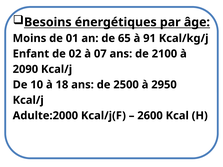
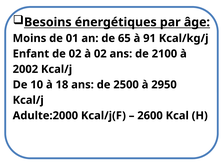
à 07: 07 -> 02
2090: 2090 -> 2002
